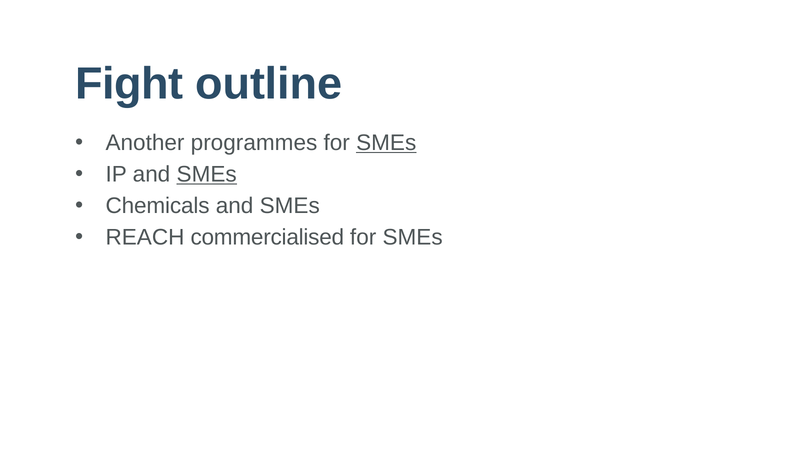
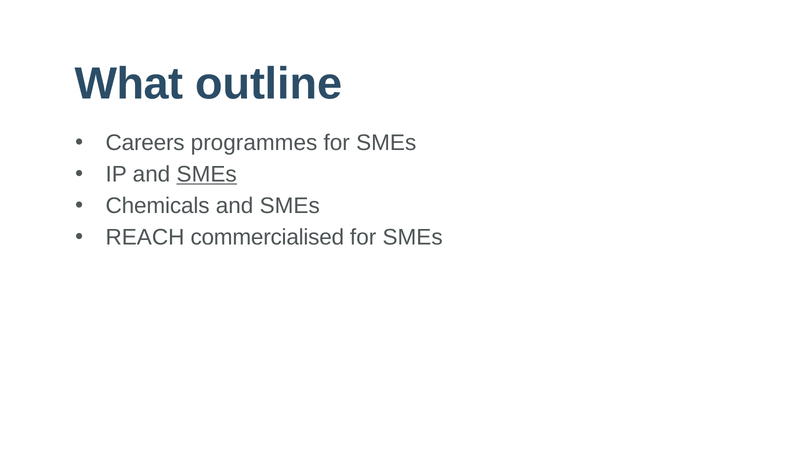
Fight: Fight -> What
Another: Another -> Careers
SMEs at (386, 143) underline: present -> none
